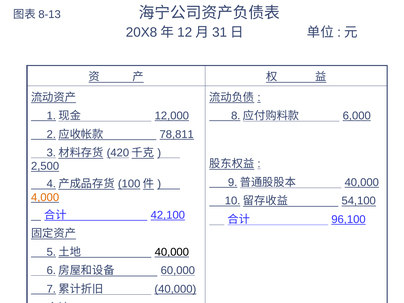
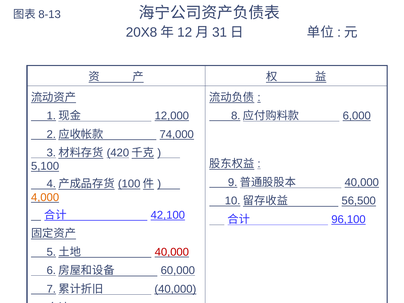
78,811: 78,811 -> 74,000
2,500: 2,500 -> 5,100
54,100: 54,100 -> 56,500
40,000 at (172, 252) colour: black -> red
